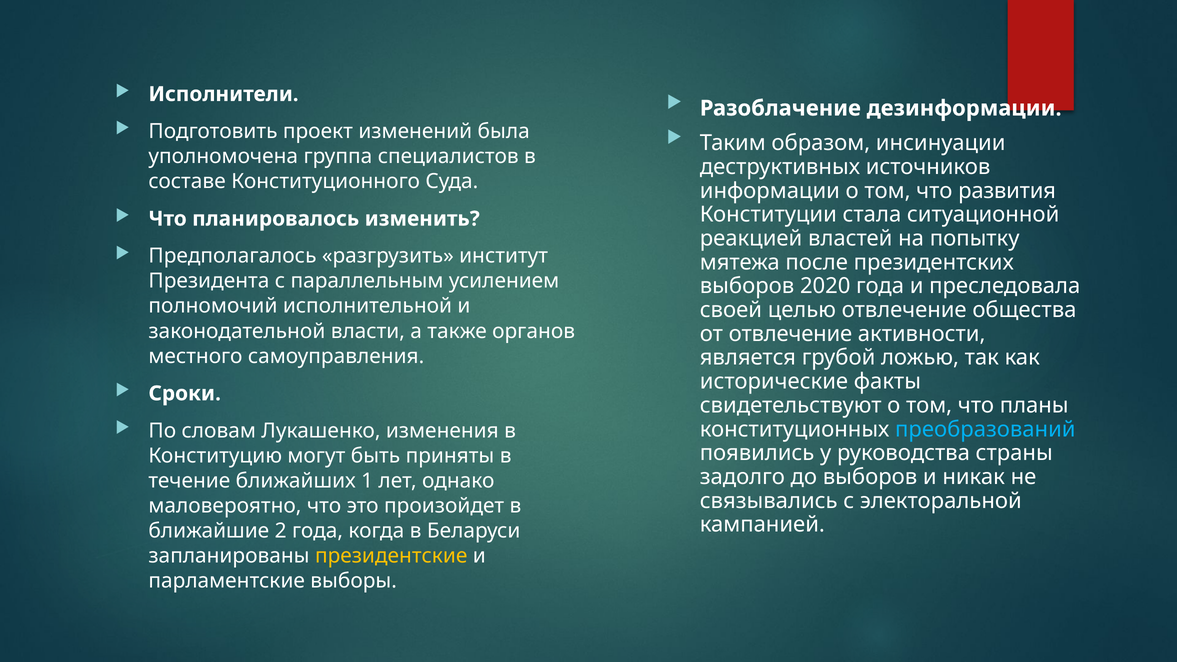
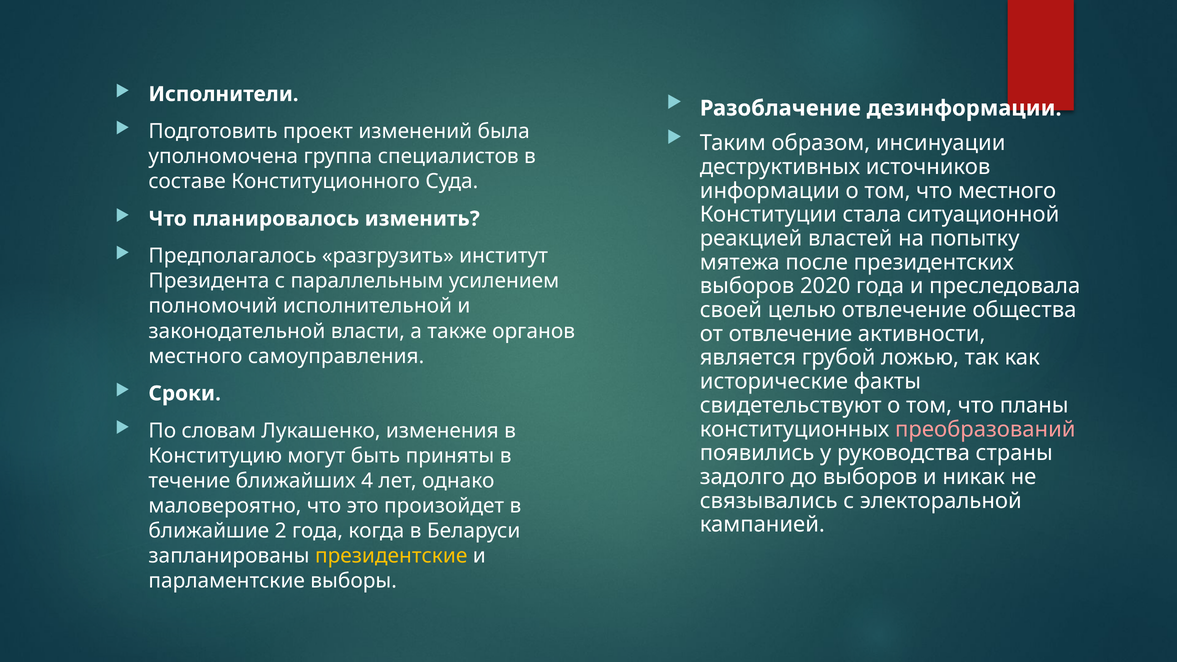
что развития: развития -> местного
преобразований colour: light blue -> pink
1: 1 -> 4
